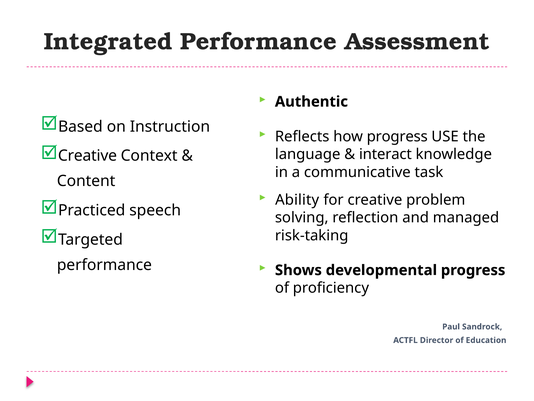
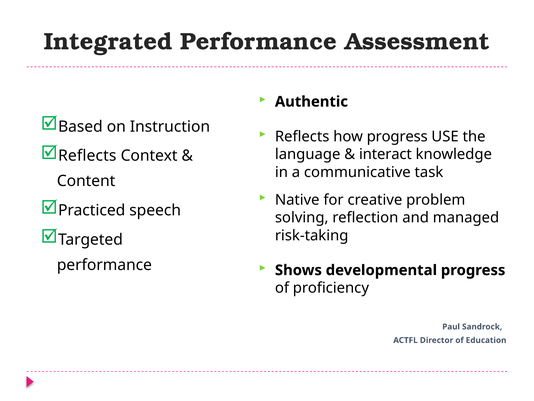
Creative at (87, 156): Creative -> Reflects
Ability: Ability -> Native
